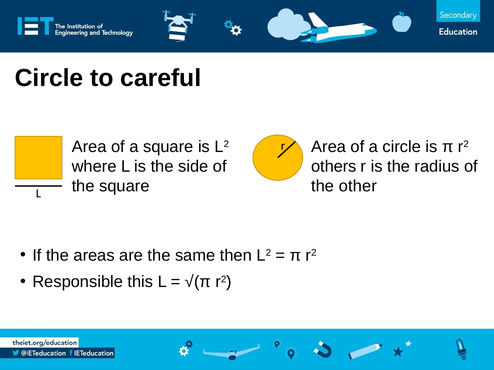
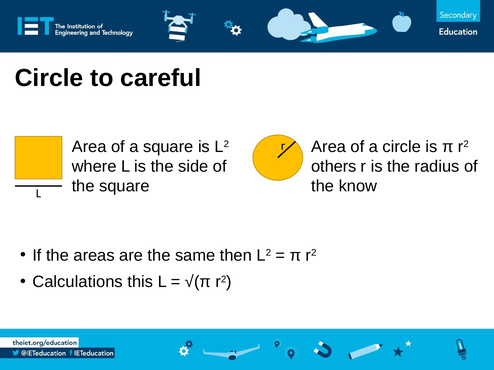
other: other -> know
Responsible: Responsible -> Calculations
